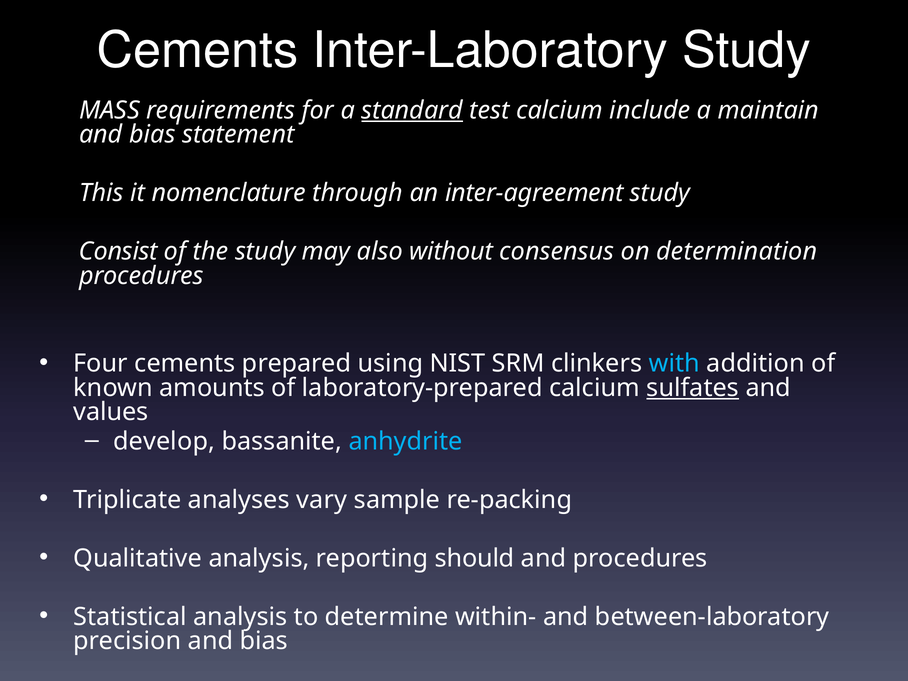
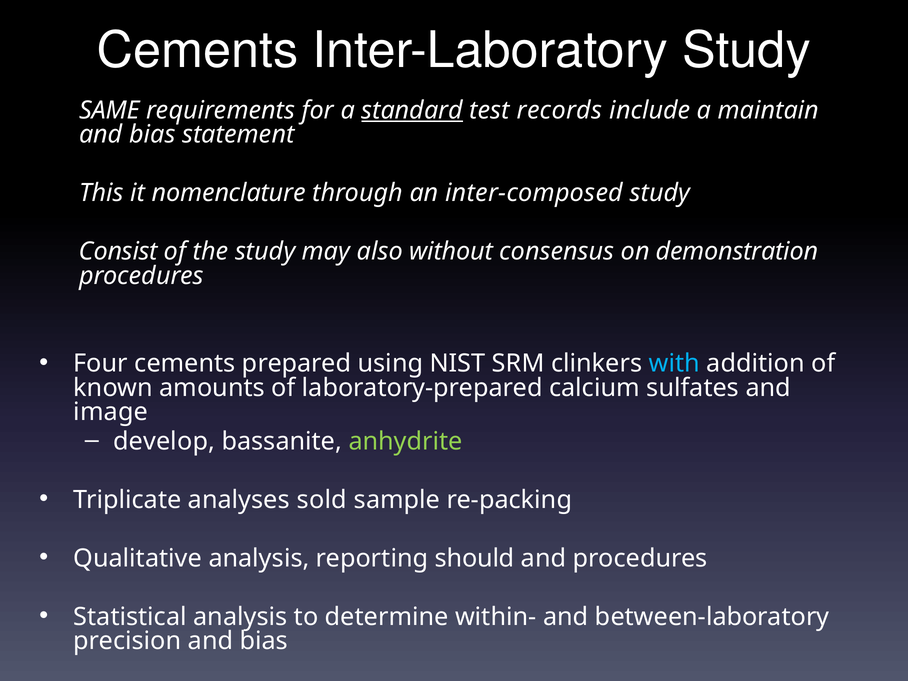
MASS: MASS -> SAME
test calcium: calcium -> records
inter-agreement: inter-agreement -> inter-composed
determination: determination -> demonstration
sulfates underline: present -> none
values: values -> image
anhydrite colour: light blue -> light green
vary: vary -> sold
